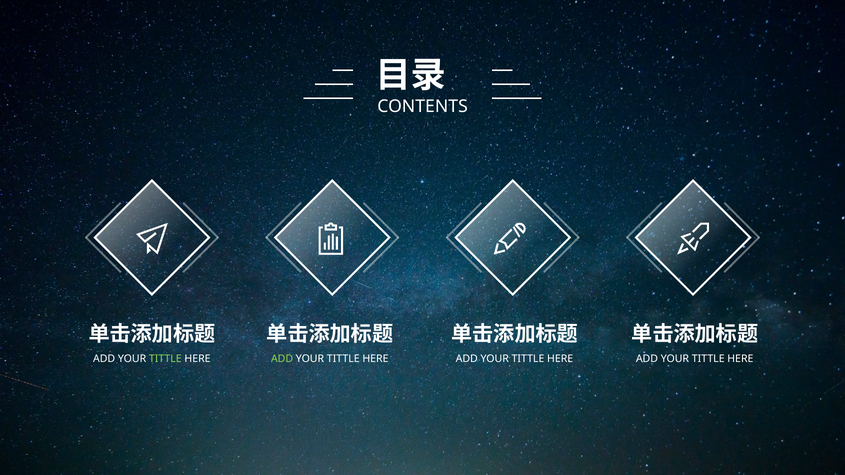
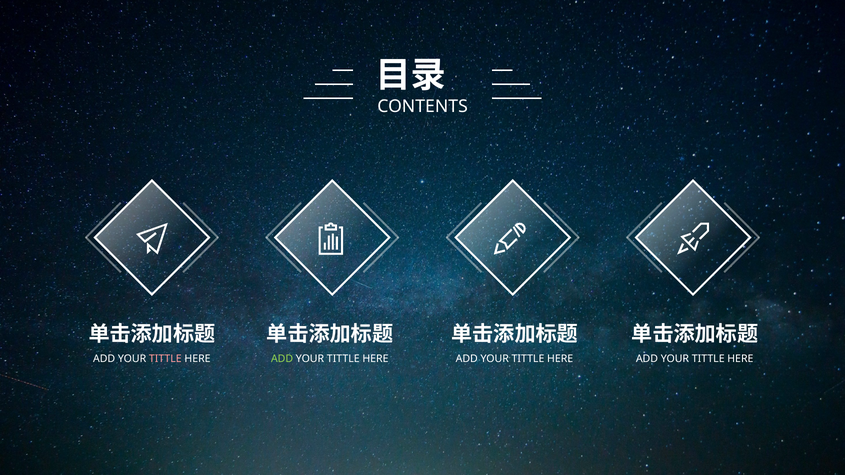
TITTLE at (165, 359) colour: light green -> pink
